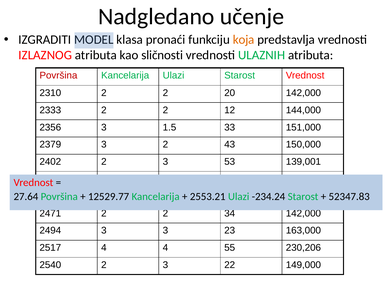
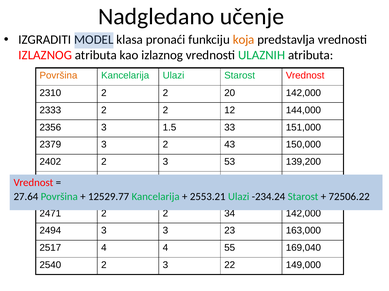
kao sličnosti: sličnosti -> izlaznog
Površina at (58, 76) colour: red -> orange
139,001: 139,001 -> 139,200
52347.83: 52347.83 -> 72506.22
230,206: 230,206 -> 169,040
